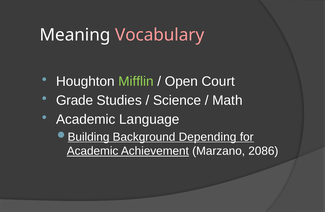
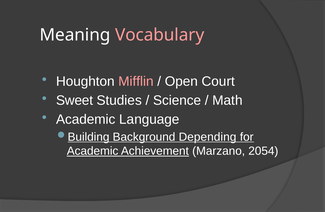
Mifflin colour: light green -> pink
Grade: Grade -> Sweet
2086: 2086 -> 2054
